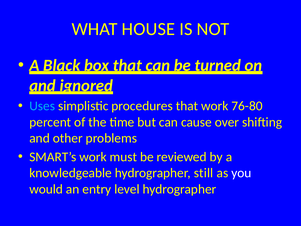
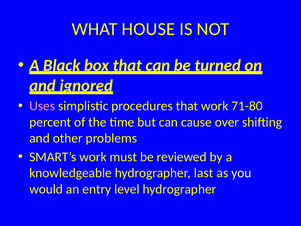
Uses colour: light blue -> pink
76-80: 76-80 -> 71-80
still: still -> last
